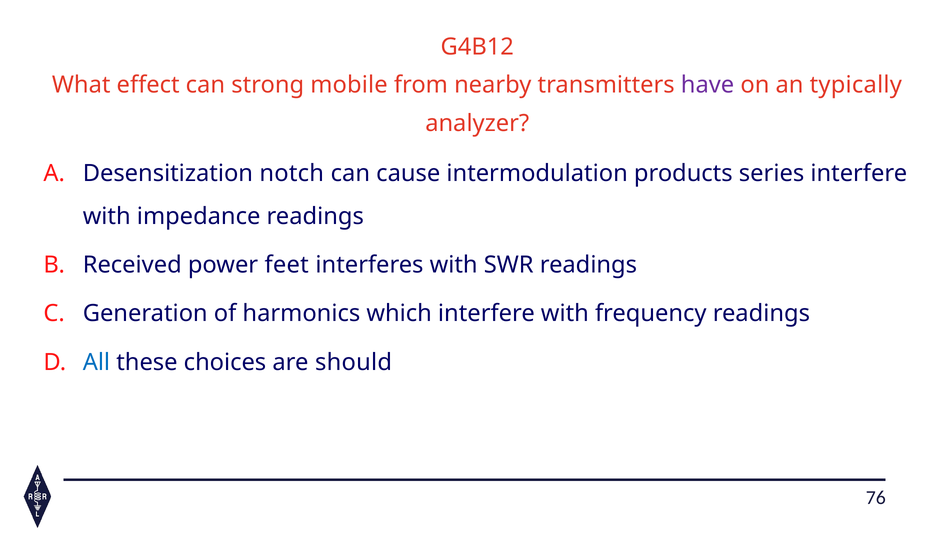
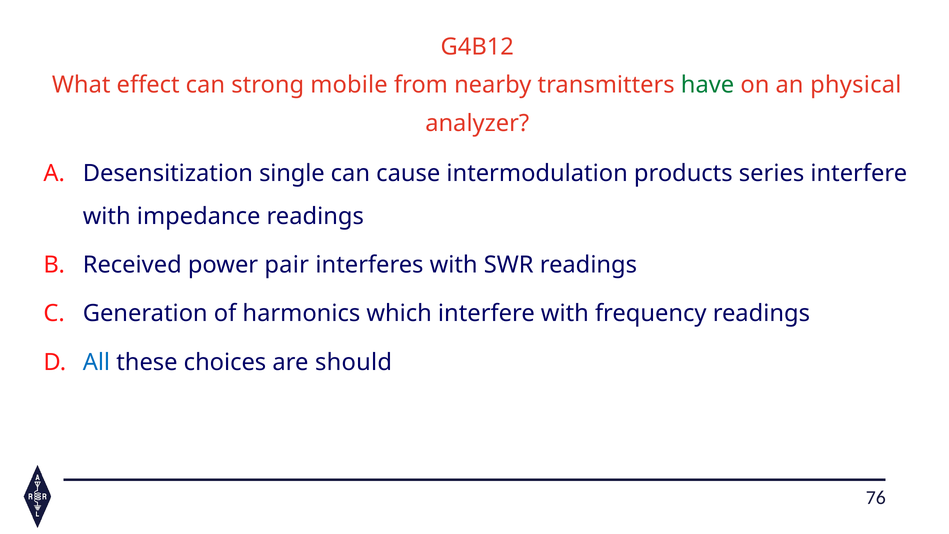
have colour: purple -> green
typically: typically -> physical
notch: notch -> single
feet: feet -> pair
